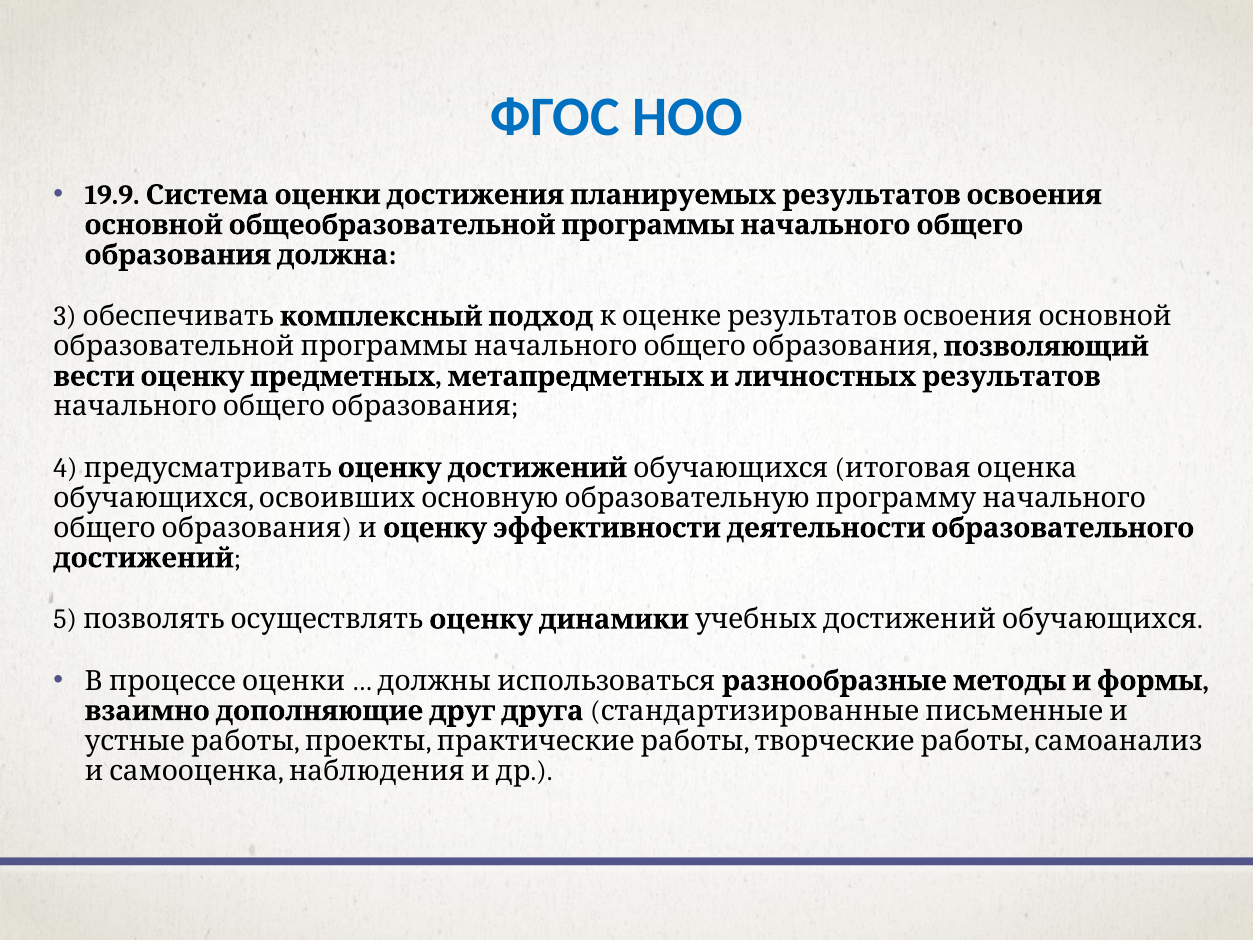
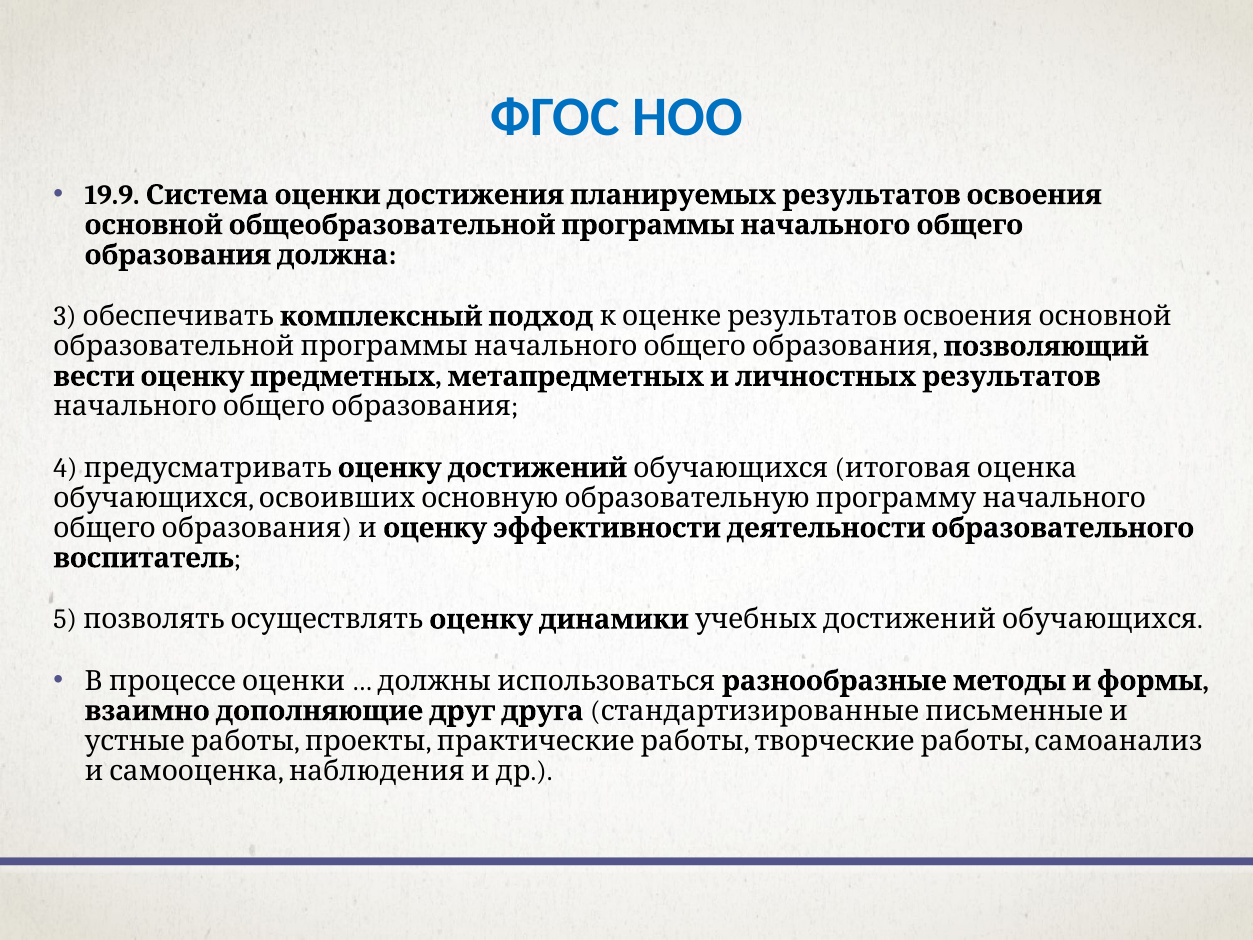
достижений: достижений -> воспитатель
